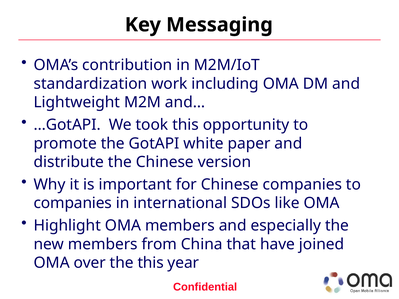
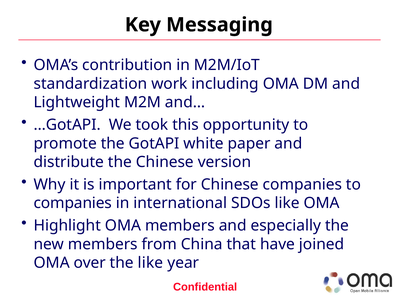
the this: this -> like
